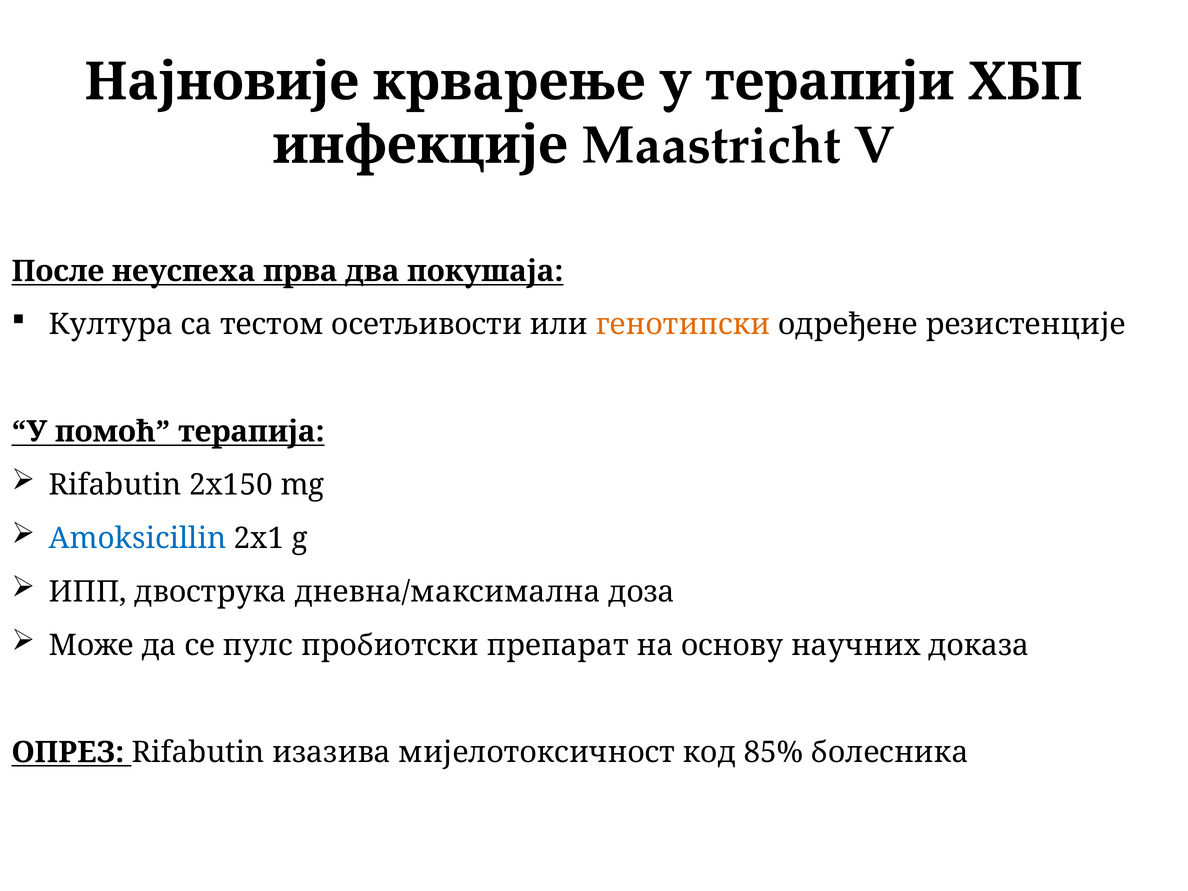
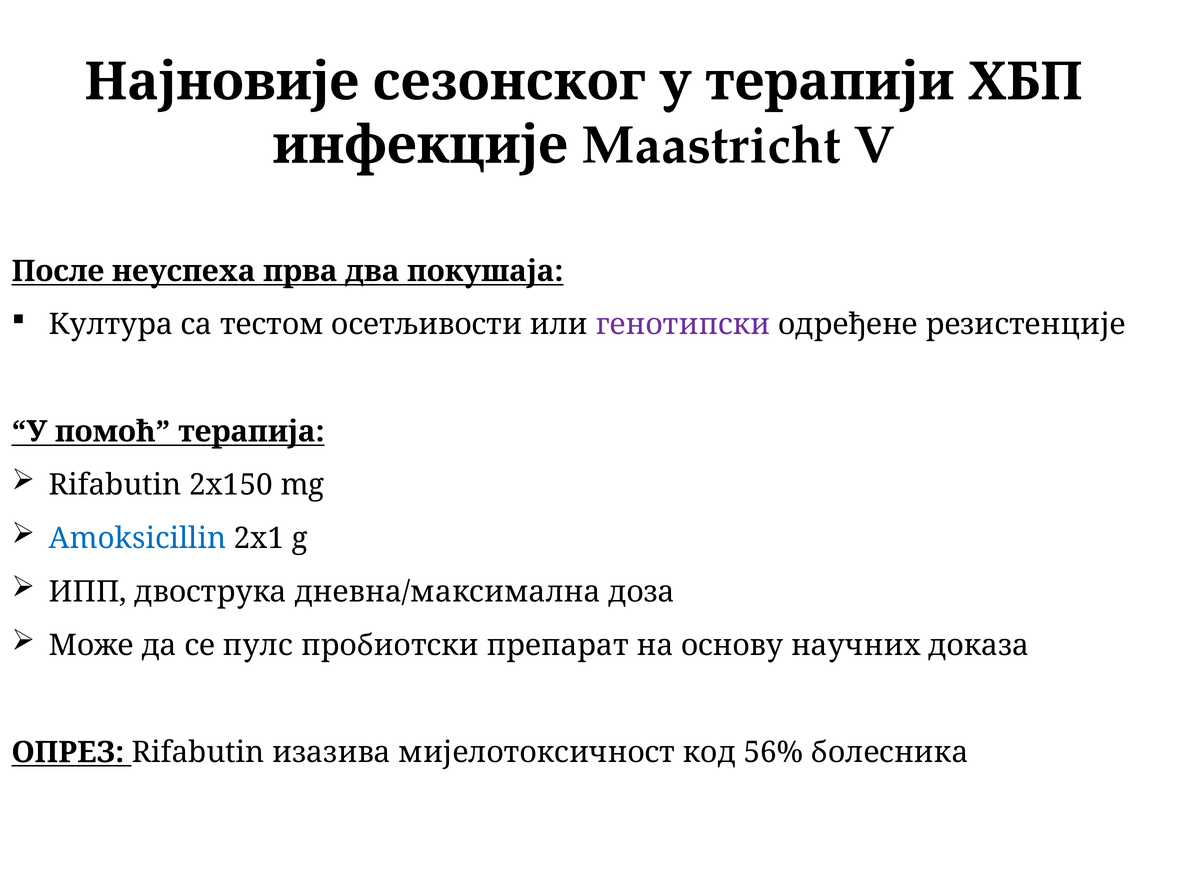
крварење: крварење -> сезонског
генотипски colour: orange -> purple
85%: 85% -> 56%
